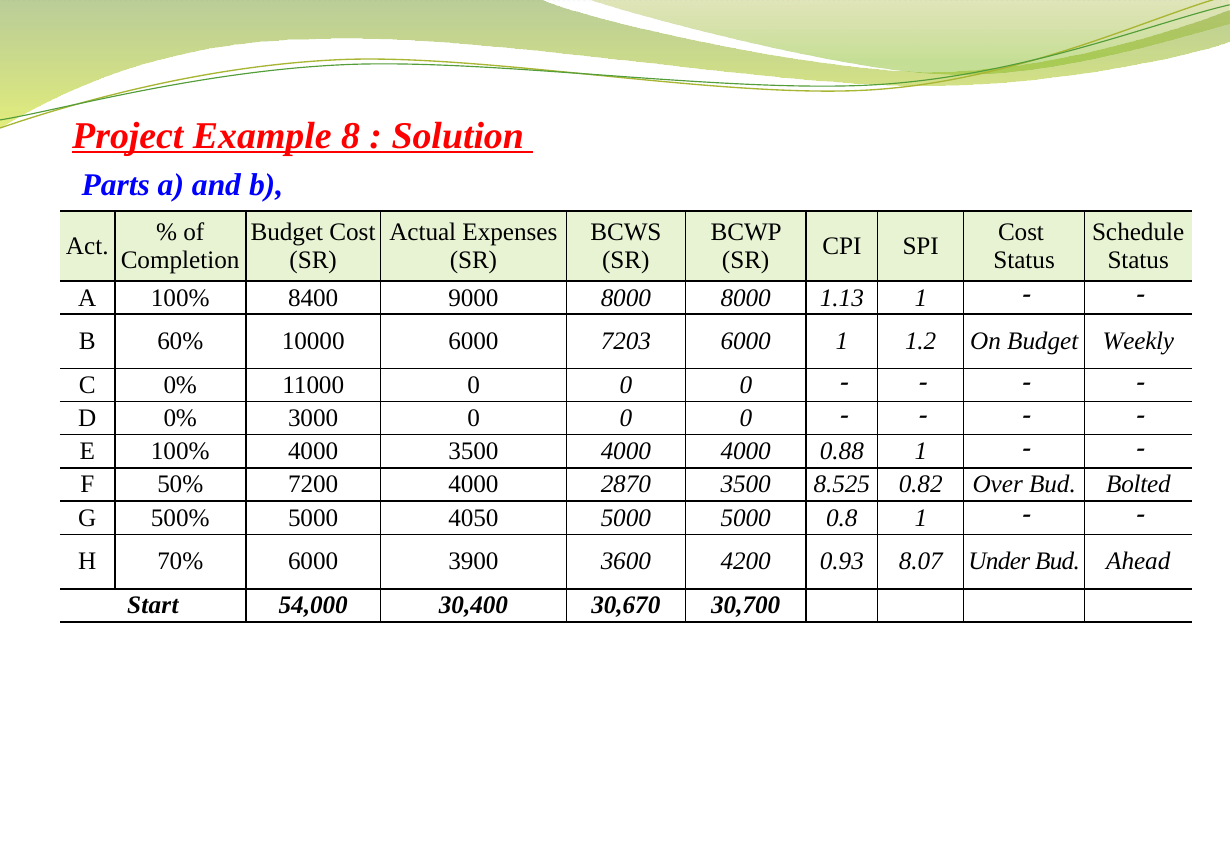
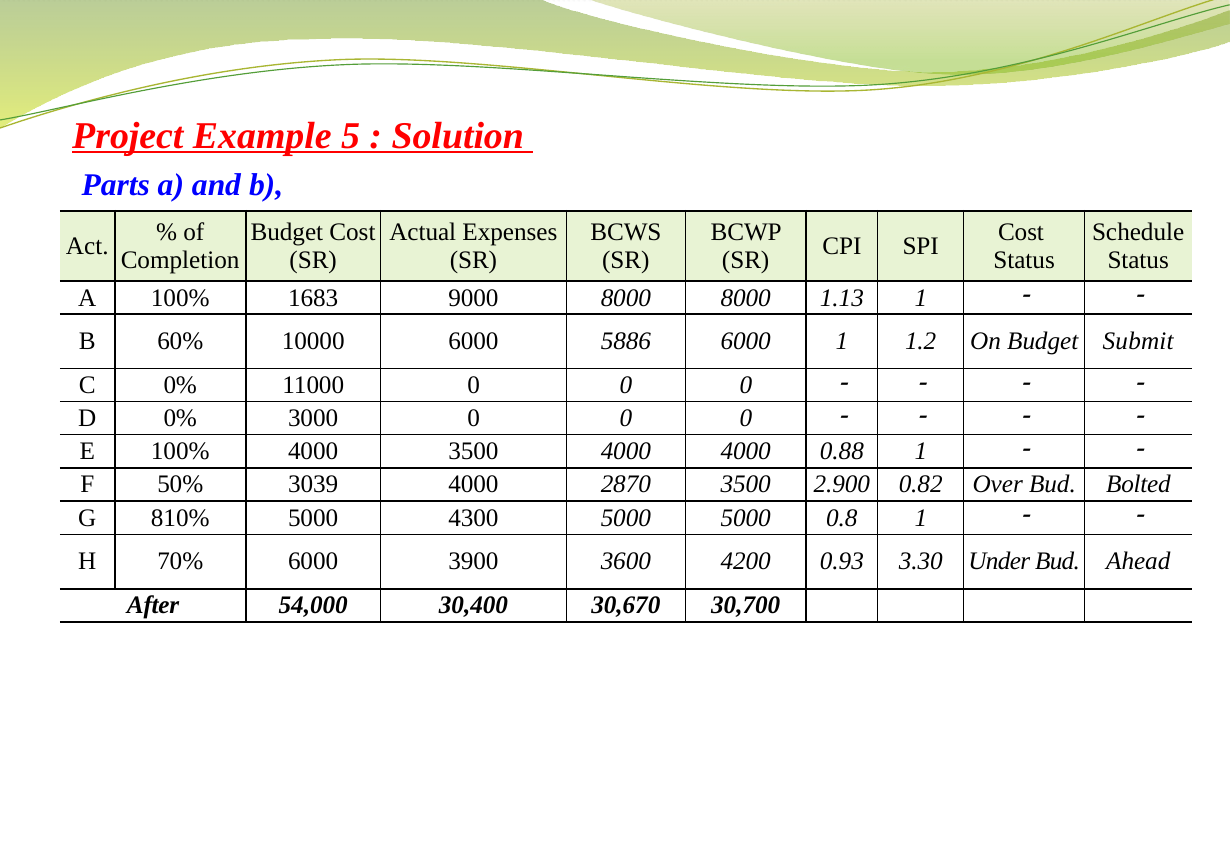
8: 8 -> 5
8400: 8400 -> 1683
7203: 7203 -> 5886
Weekly: Weekly -> Submit
7200: 7200 -> 3039
8.525: 8.525 -> 2.900
500%: 500% -> 810%
4050: 4050 -> 4300
8.07: 8.07 -> 3.30
Start: Start -> After
